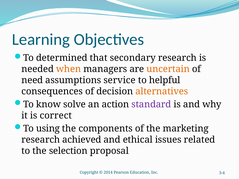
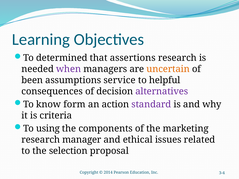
secondary: secondary -> assertions
when colour: orange -> purple
need: need -> been
alternatives colour: orange -> purple
solve: solve -> form
correct: correct -> criteria
achieved: achieved -> manager
